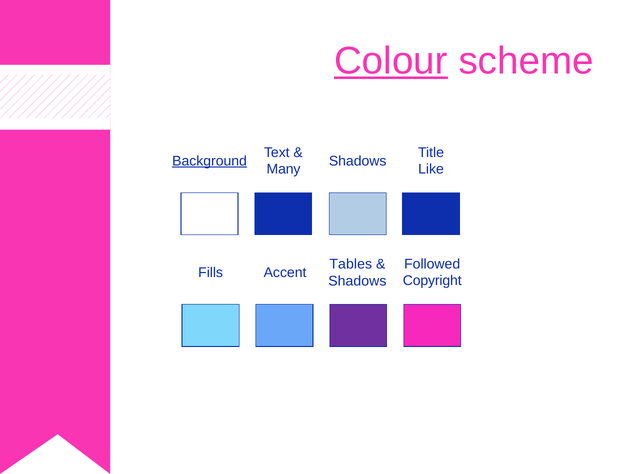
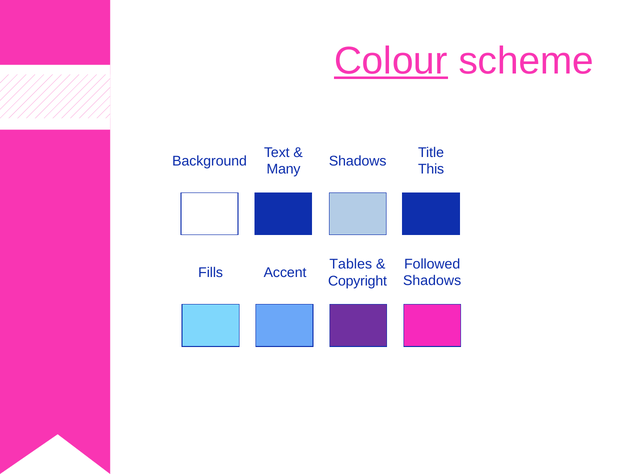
Background underline: present -> none
Like: Like -> This
Copyright at (432, 281): Copyright -> Shadows
Shadows at (357, 281): Shadows -> Copyright
